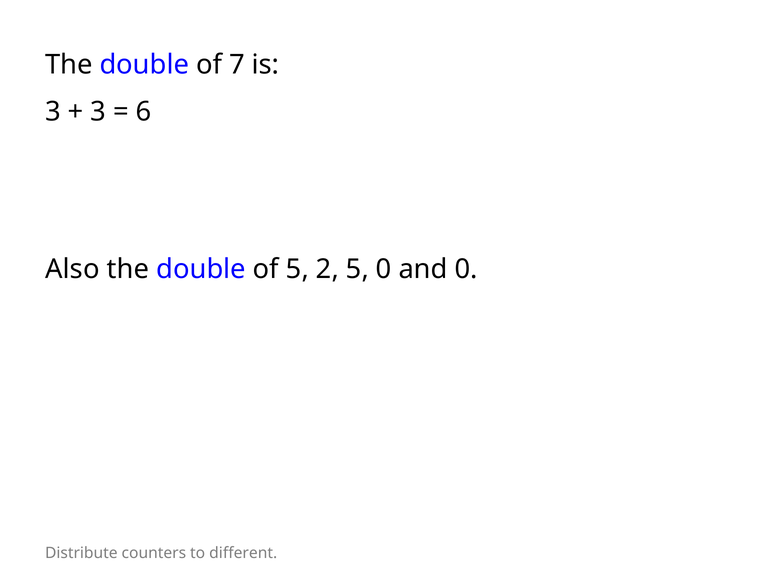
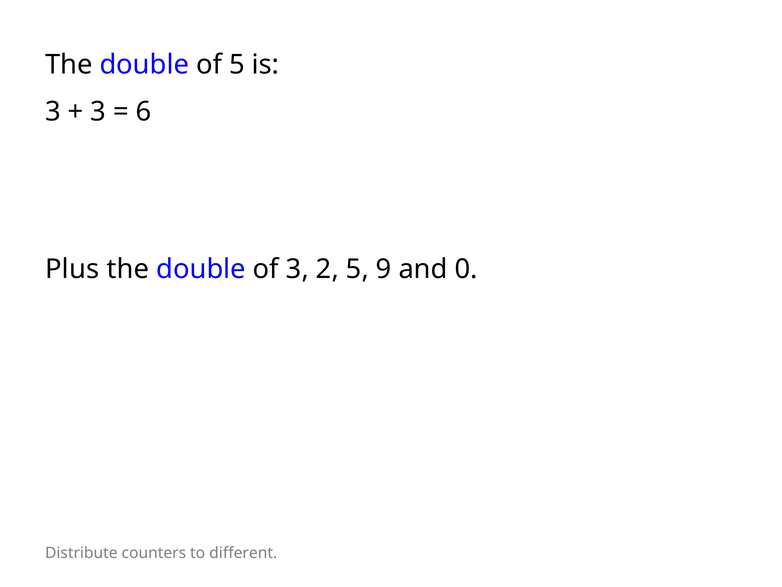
of 7: 7 -> 5
Also: Also -> Plus
of 5: 5 -> 3
5 0: 0 -> 9
